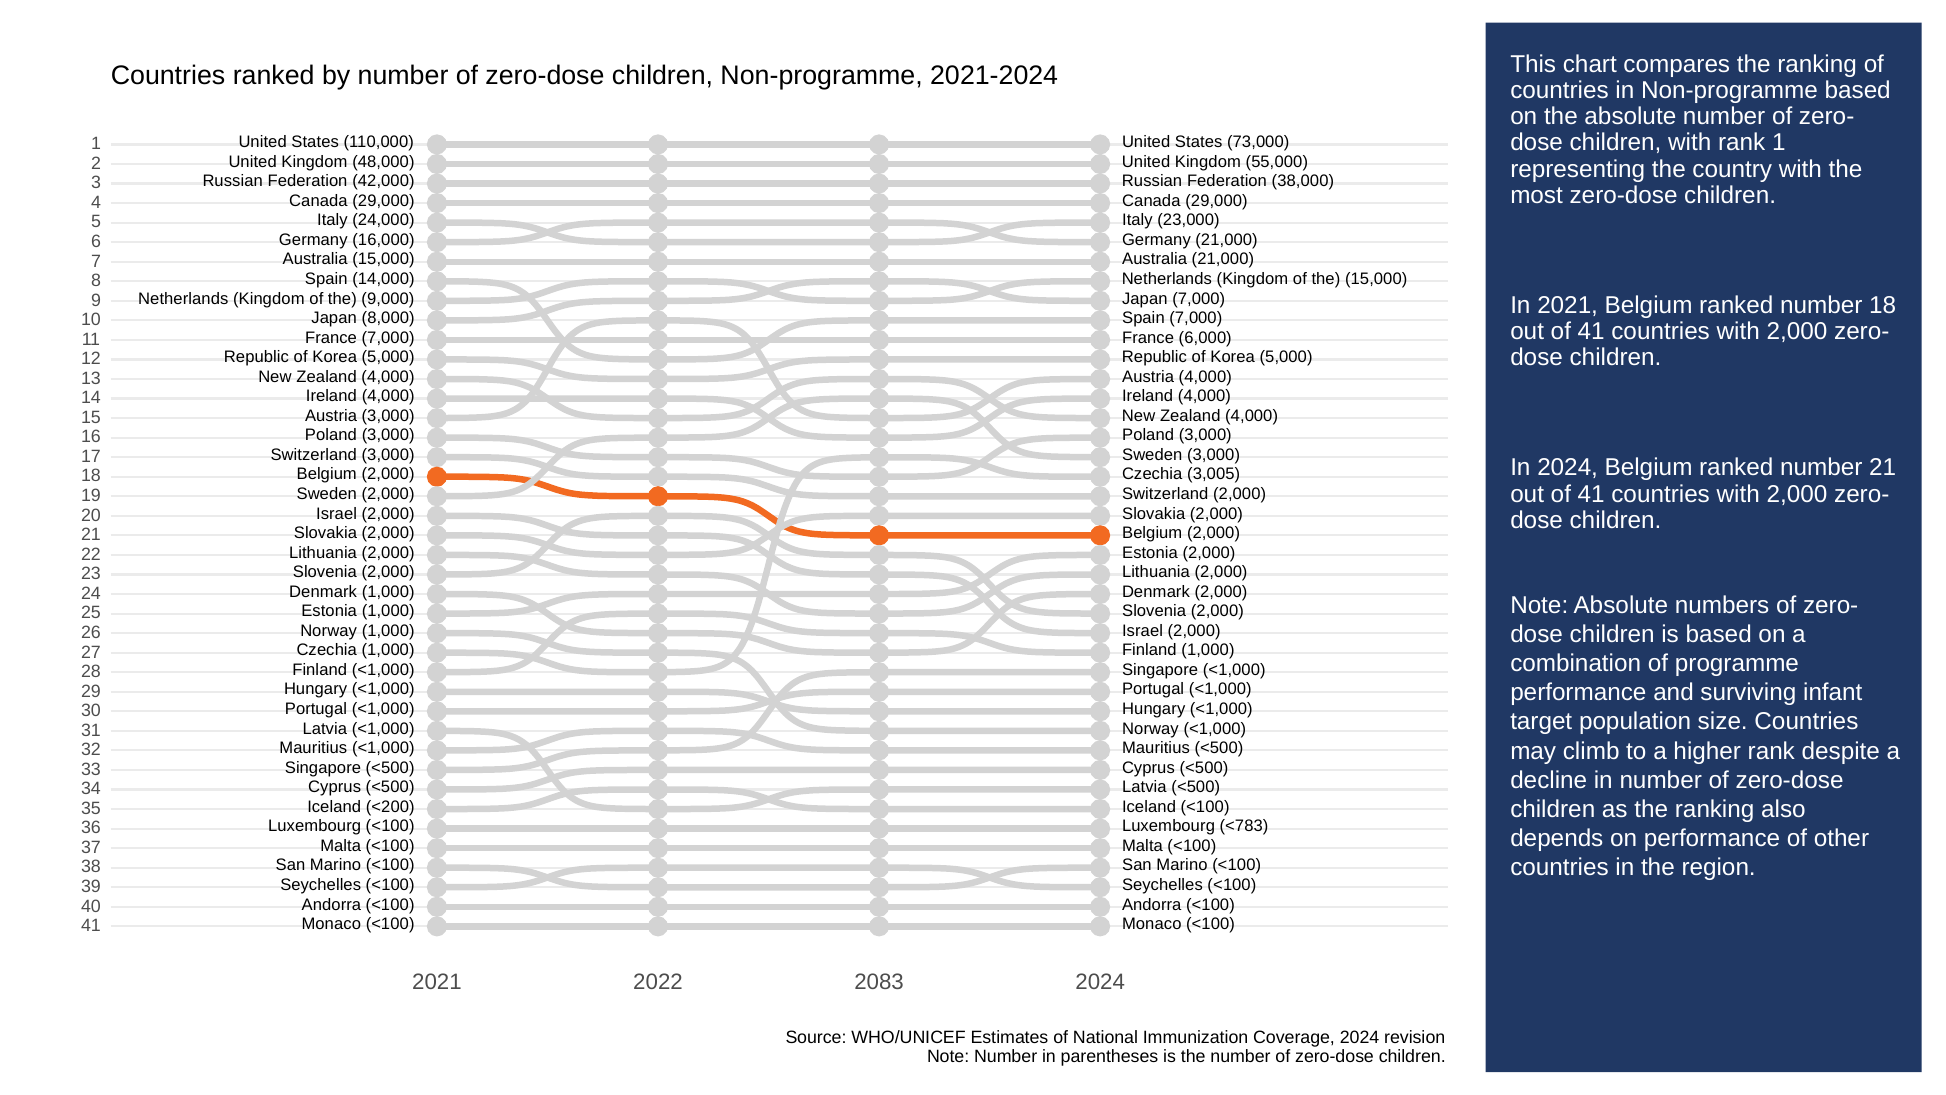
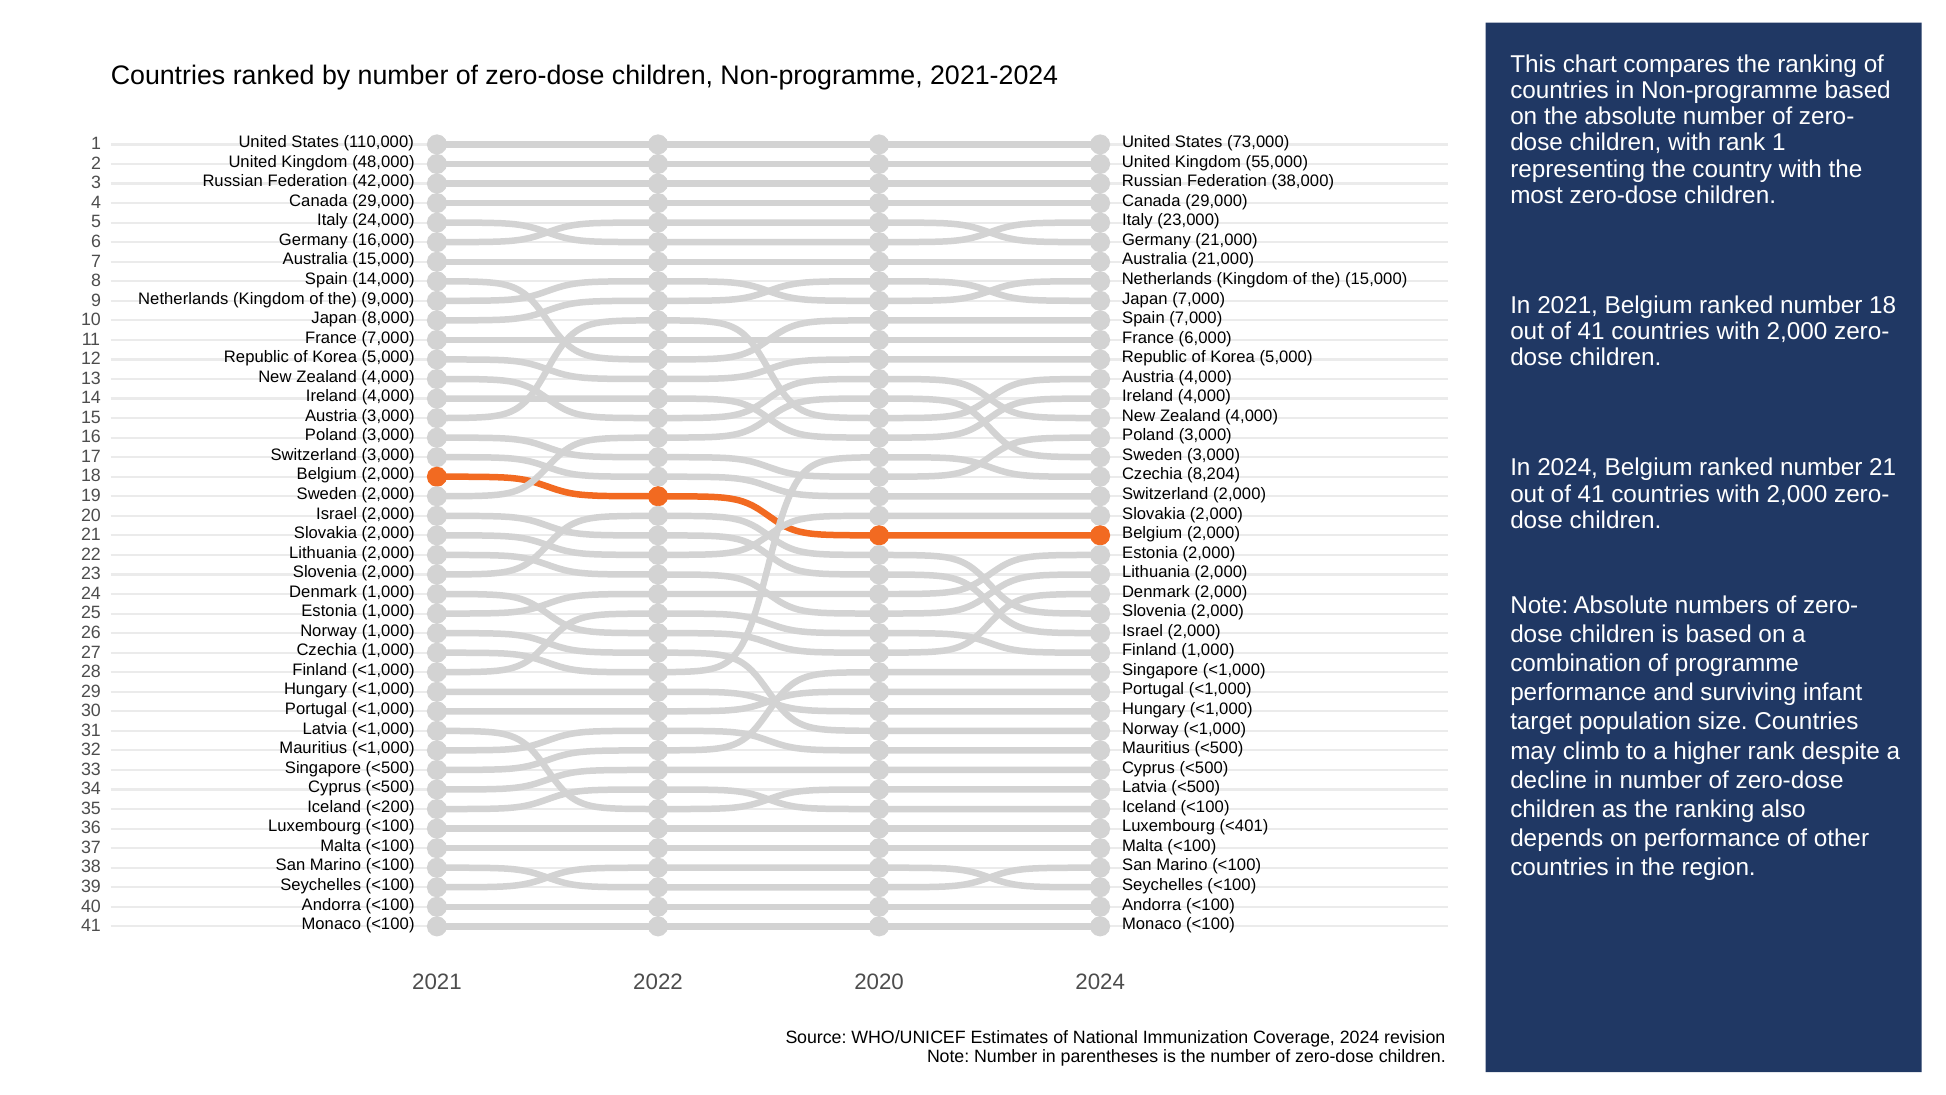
3,005: 3,005 -> 8,204
<783: <783 -> <401
2083: 2083 -> 2020
